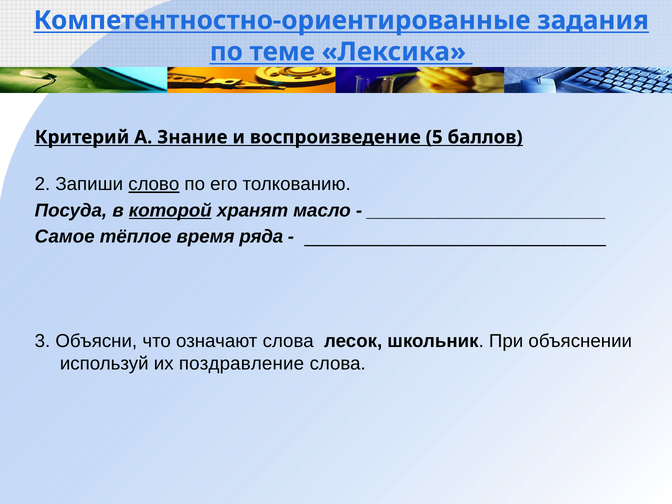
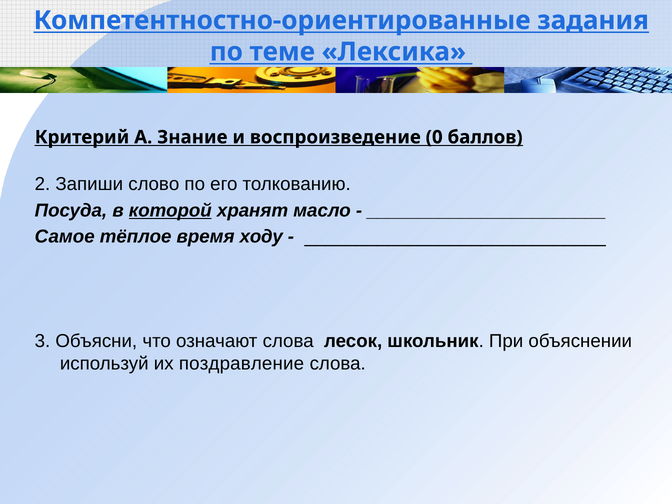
5: 5 -> 0
слово underline: present -> none
ряда: ряда -> ходу
